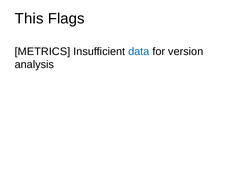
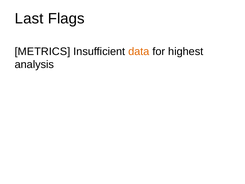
This: This -> Last
data colour: blue -> orange
version: version -> highest
